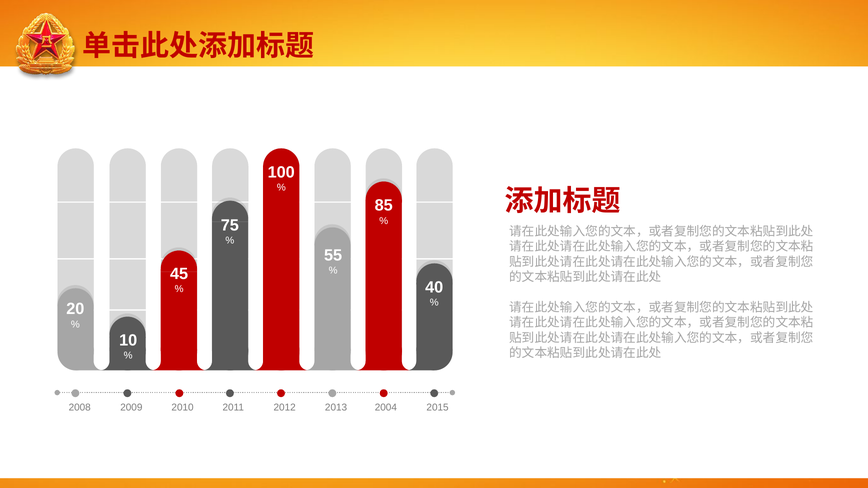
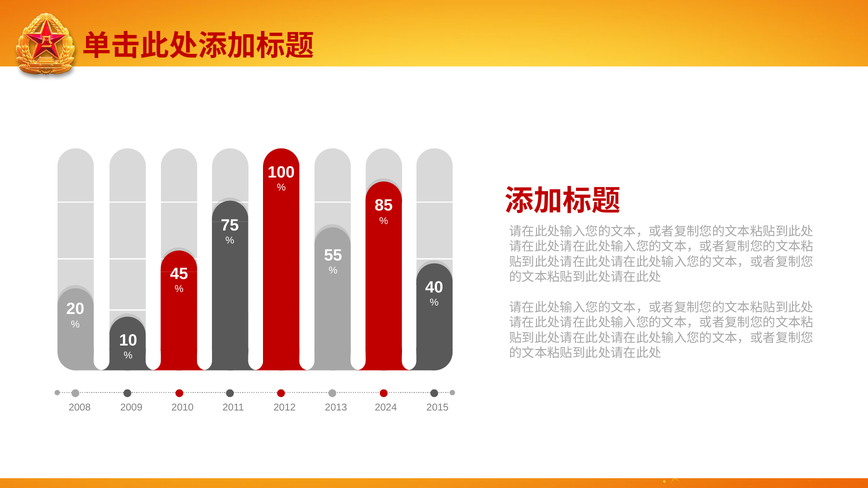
2004: 2004 -> 2024
